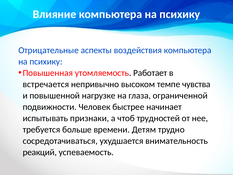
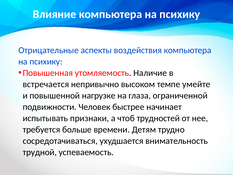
Работает: Работает -> Наличие
чувства: чувства -> умейте
реакций: реакций -> трудной
